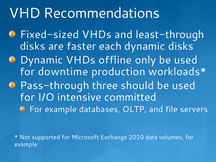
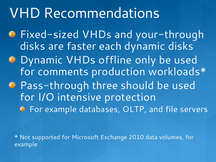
least-through: least-through -> your-through
downtime: downtime -> comments
committed: committed -> protection
